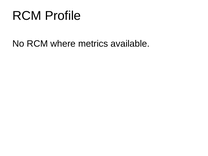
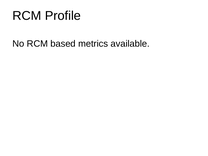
where: where -> based
